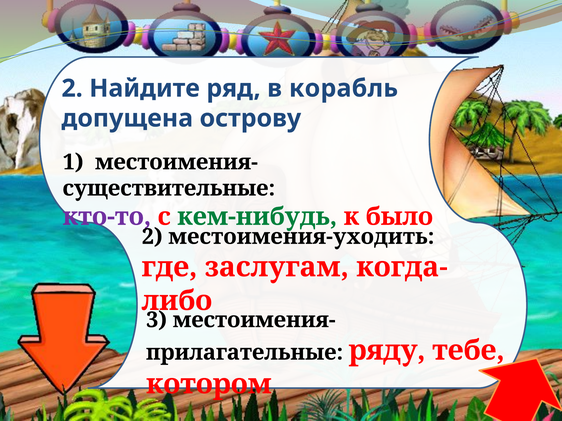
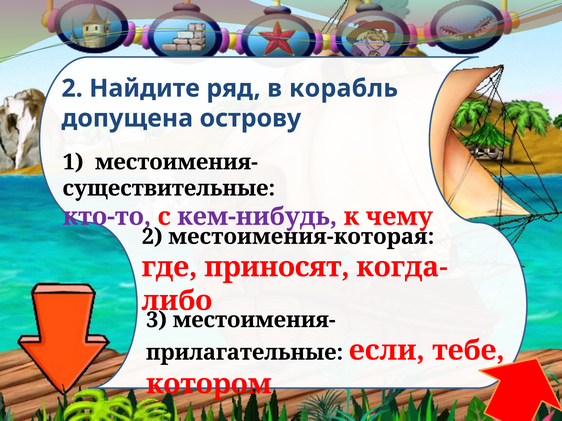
кем-нибудь colour: green -> purple
было: было -> чему
местоимения-уходить: местоимения-уходить -> местоимения-которая
заслугам: заслугам -> приносят
ряду: ряду -> если
